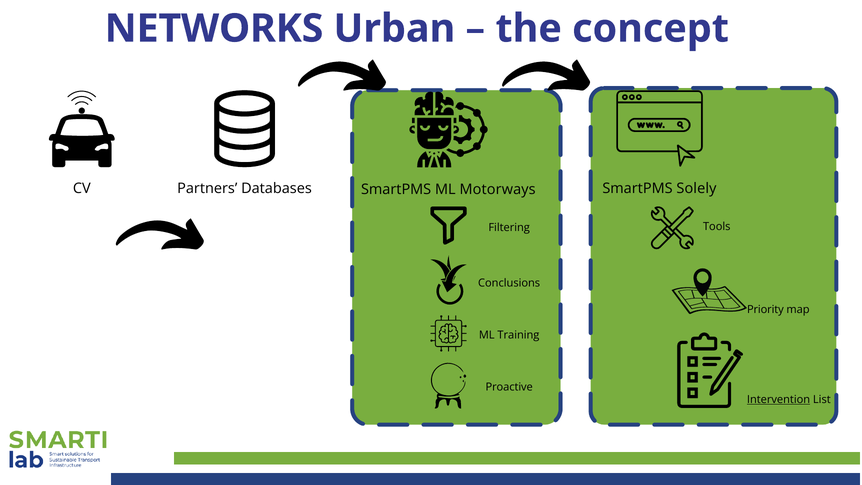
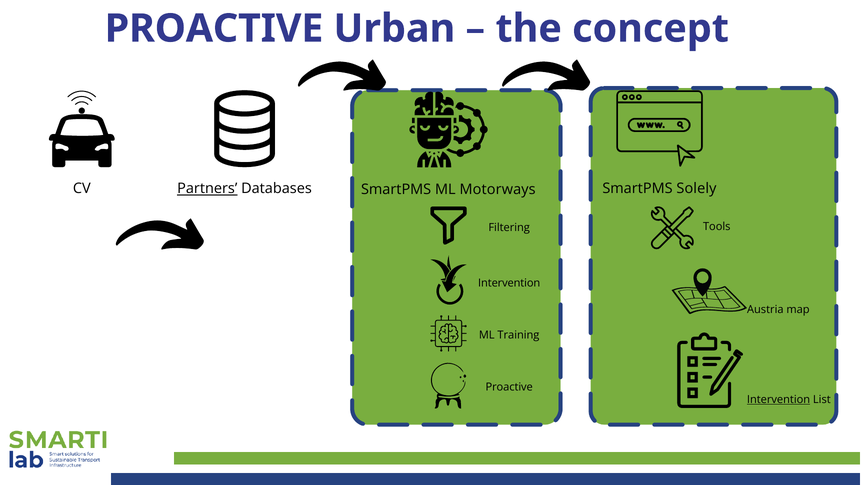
NETWORKS at (214, 29): NETWORKS -> PROACTIVE
Partners underline: none -> present
Conclusions at (509, 283): Conclusions -> Intervention
Priority: Priority -> Austria
